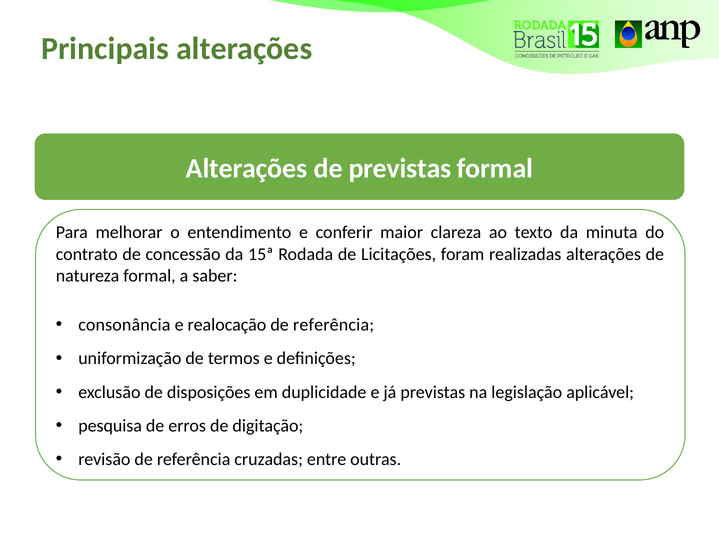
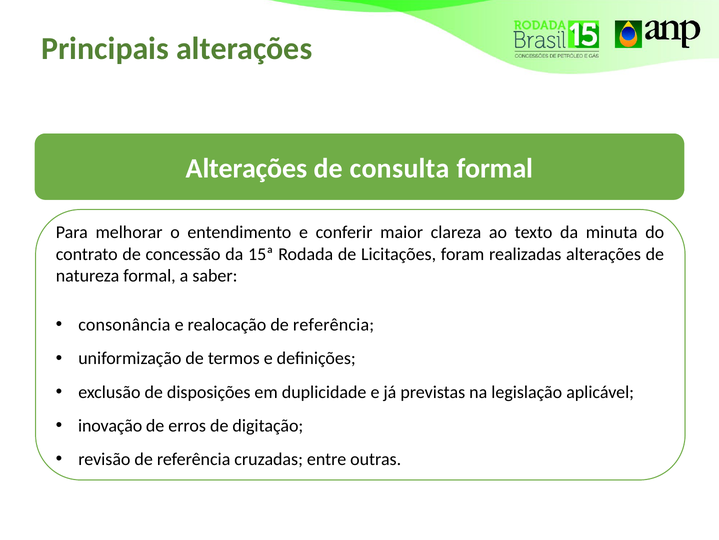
de previstas: previstas -> consulta
pesquisa: pesquisa -> inovação
